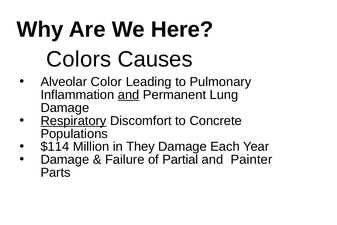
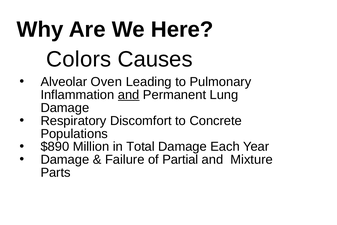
Color: Color -> Oven
Respiratory underline: present -> none
$114: $114 -> $890
They: They -> Total
Painter: Painter -> Mixture
